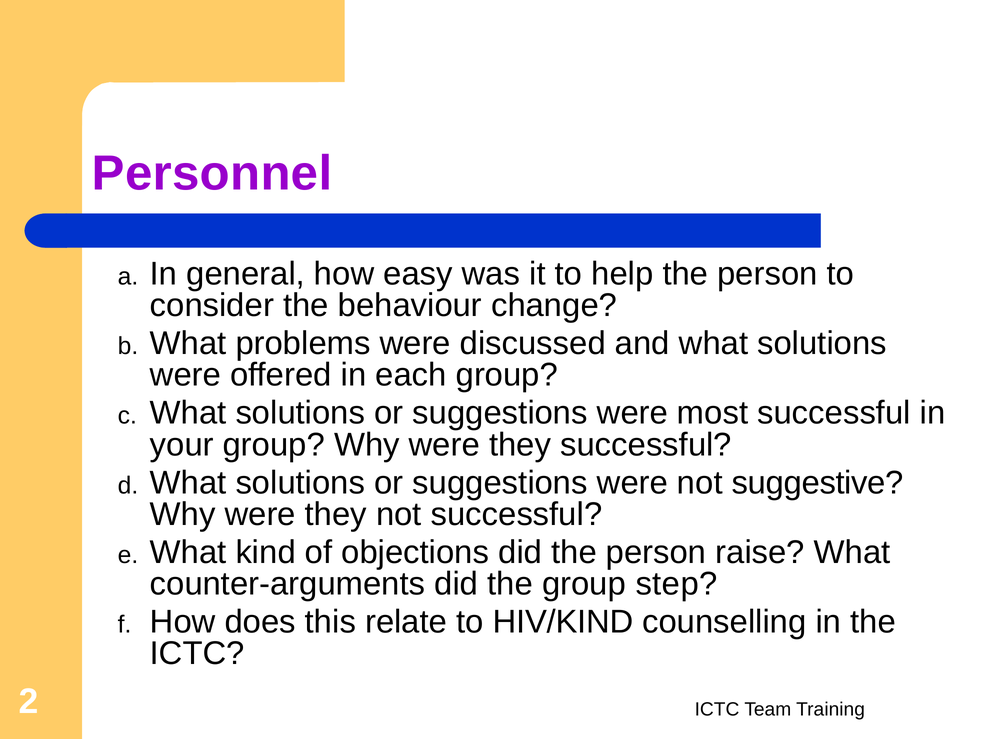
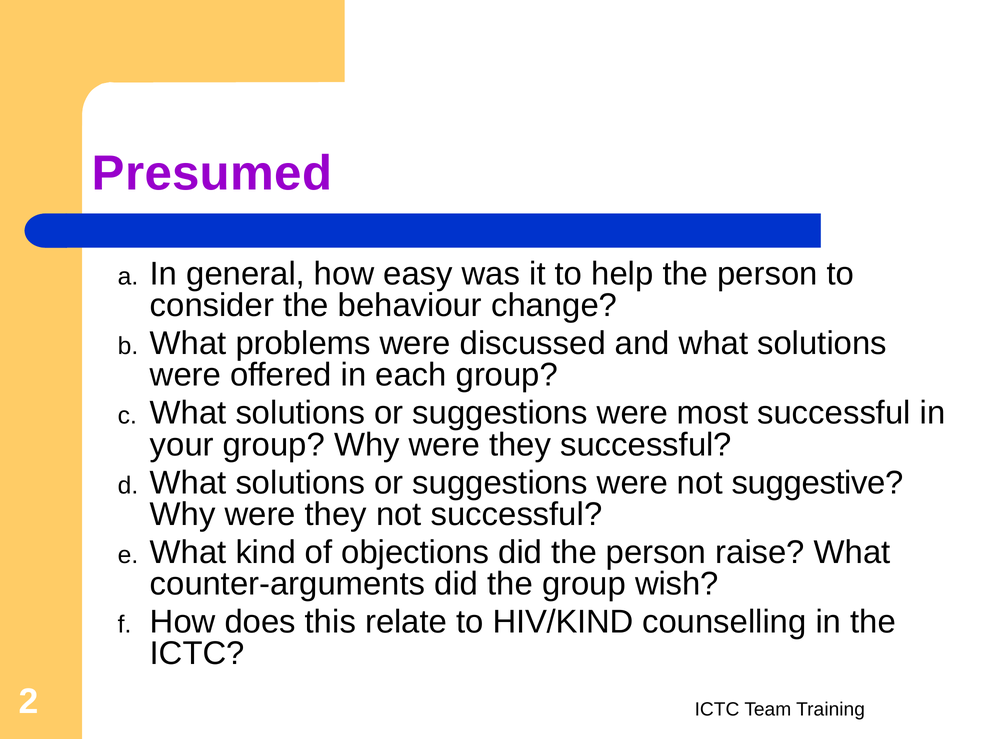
Personnel: Personnel -> Presumed
step: step -> wish
